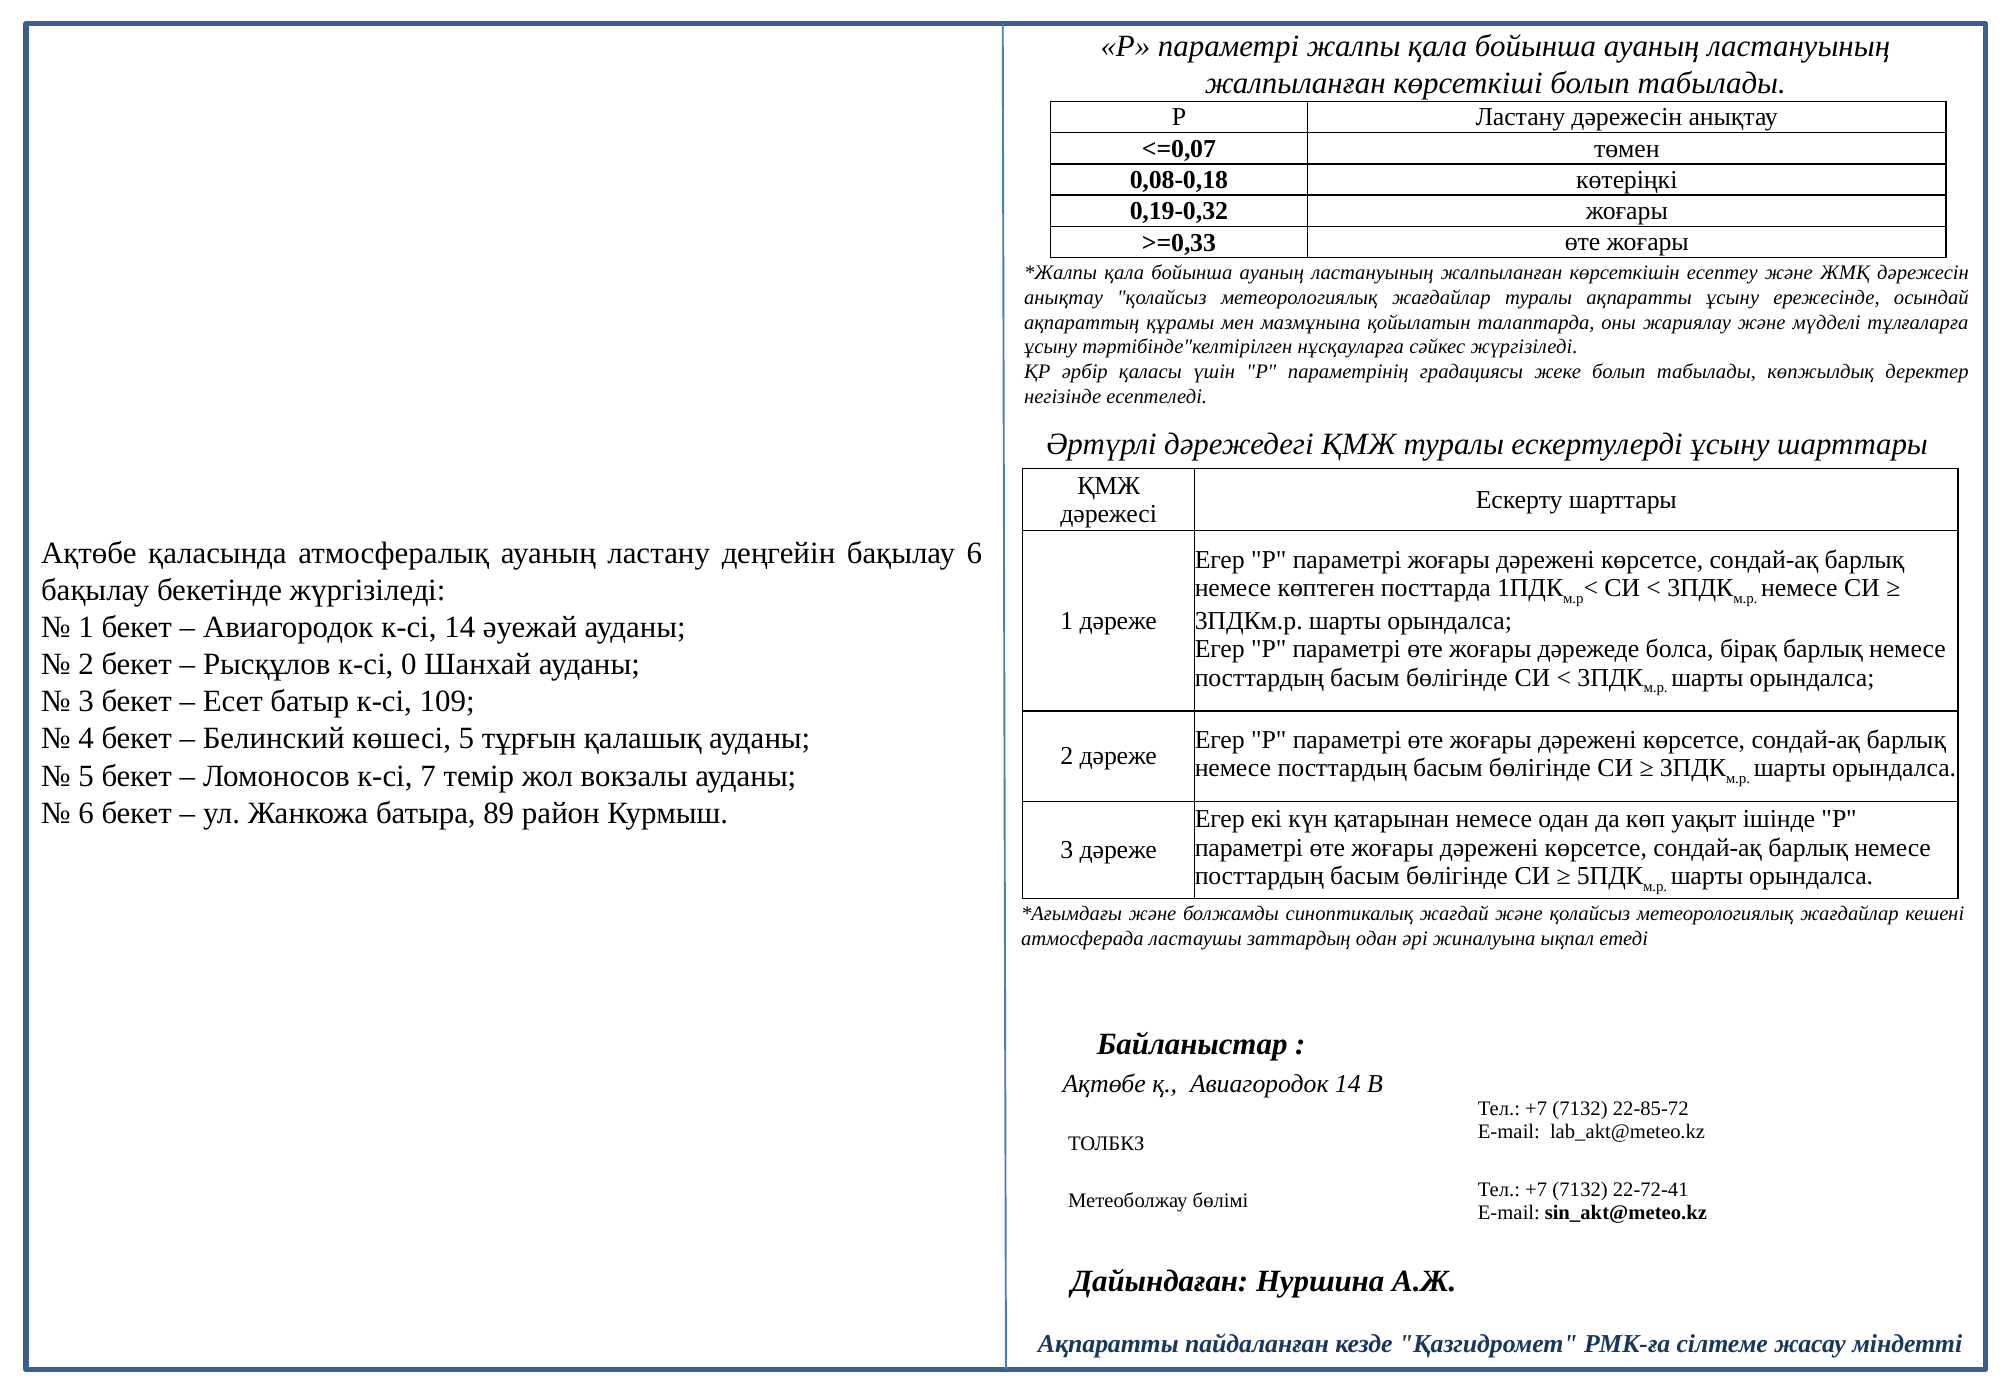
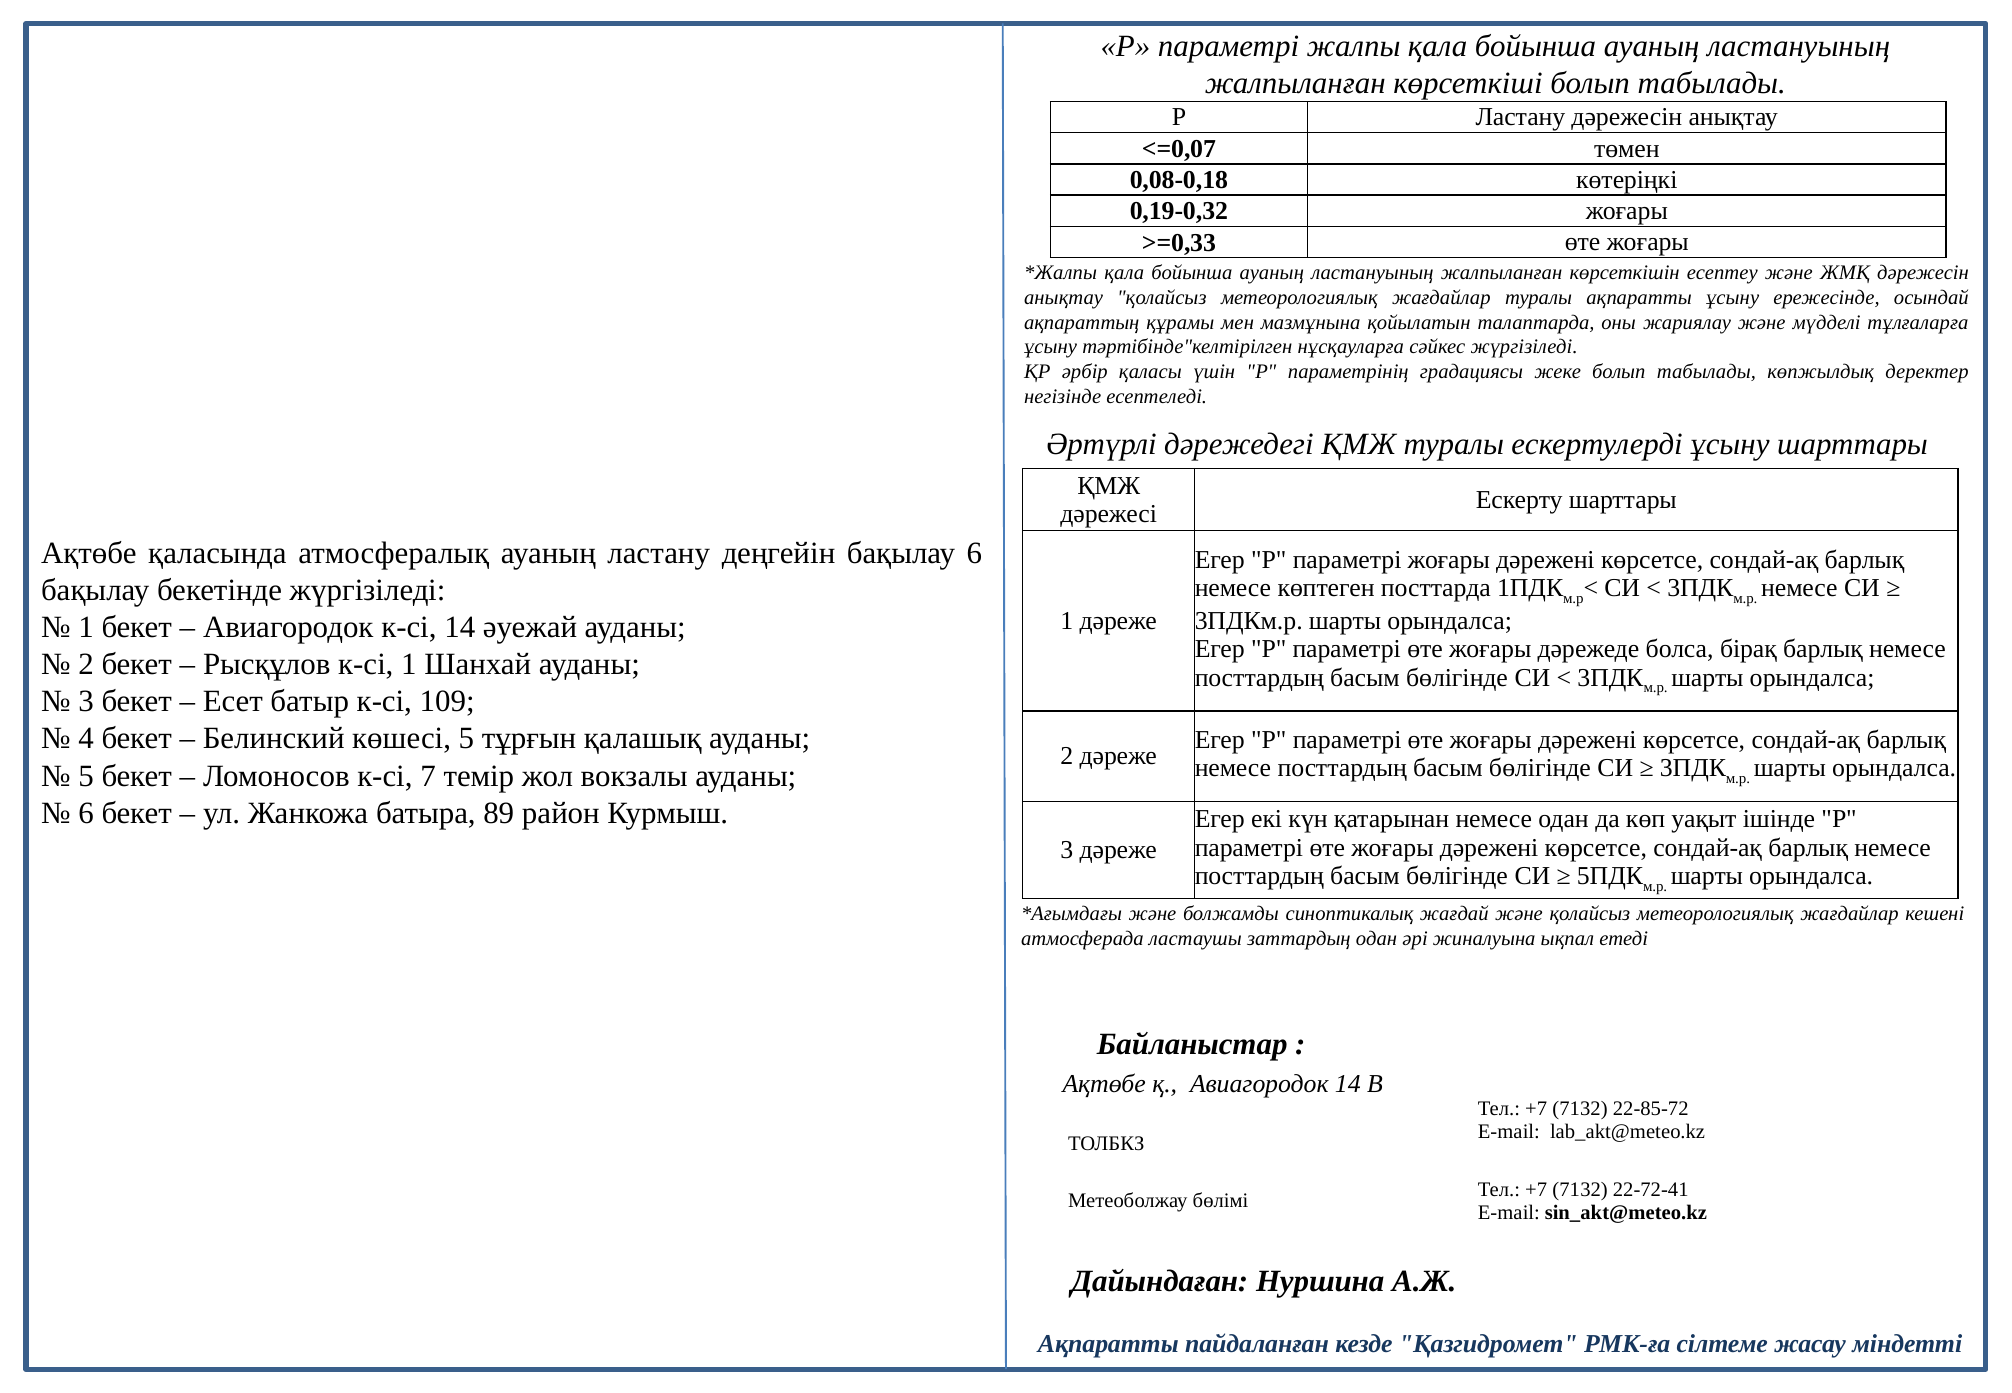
к-сі 0: 0 -> 1
